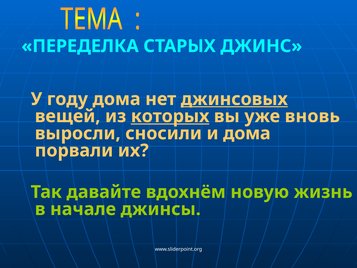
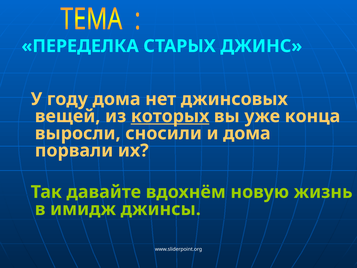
джинсовых underline: present -> none
вновь: вновь -> конца
начале: начале -> имидж
